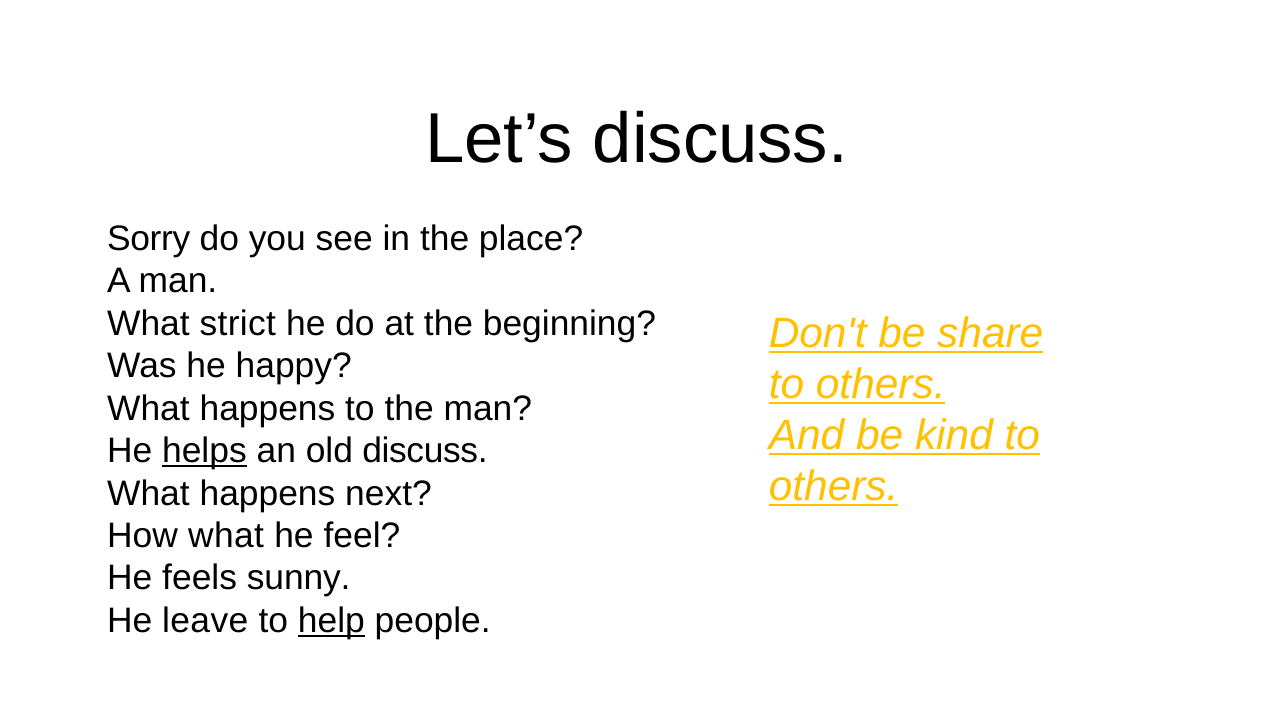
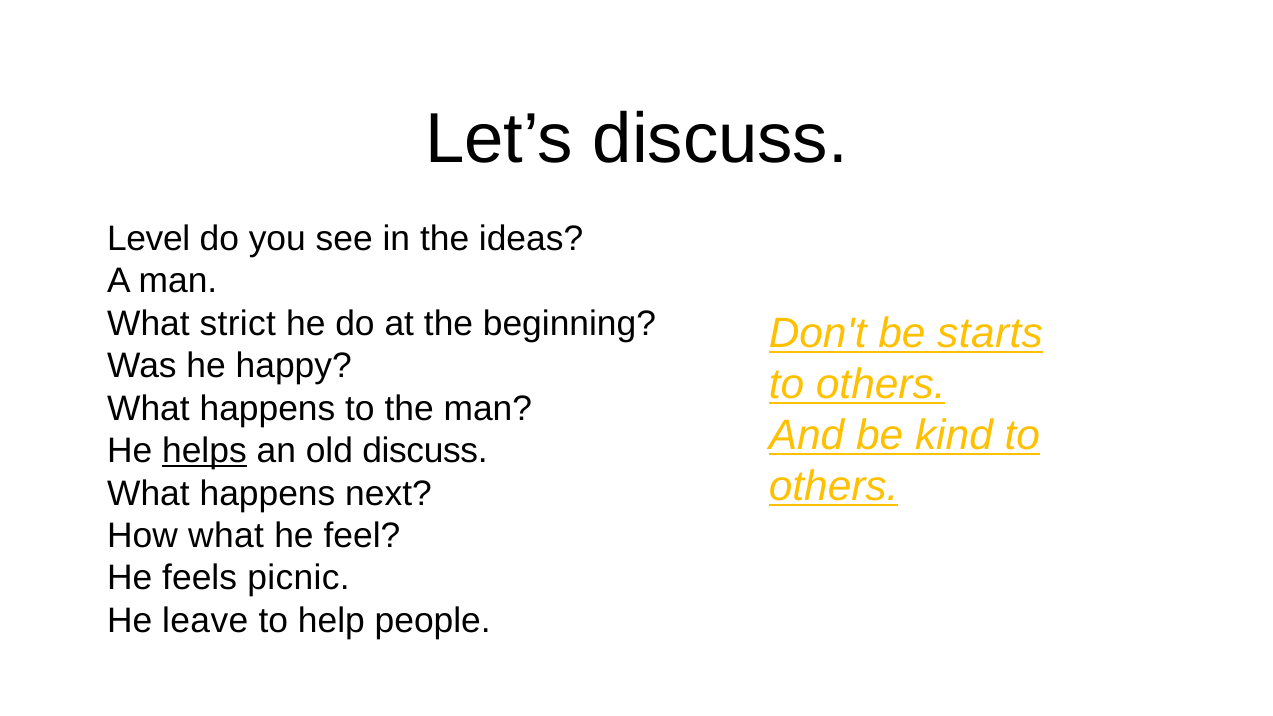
Sorry: Sorry -> Level
place: place -> ideas
share: share -> starts
sunny: sunny -> picnic
help underline: present -> none
